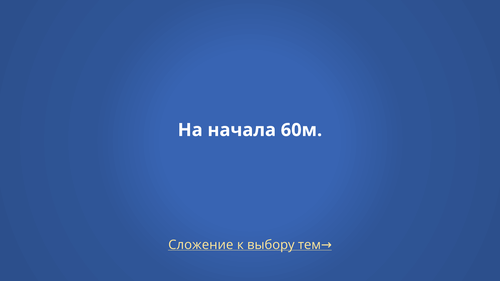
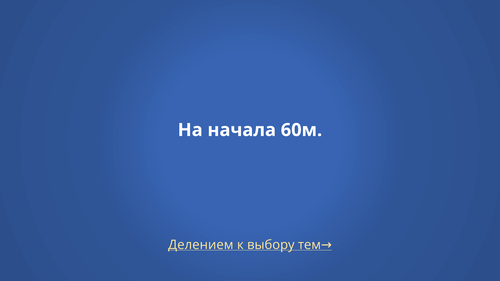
Сложение: Сложение -> Делением
